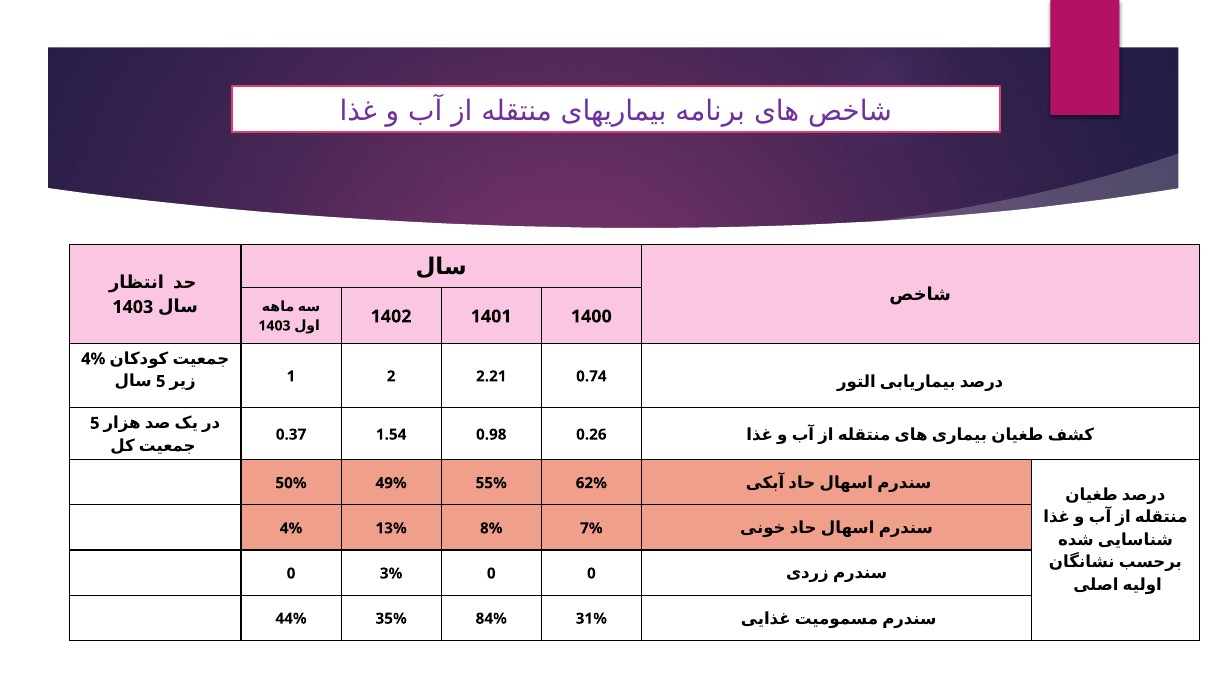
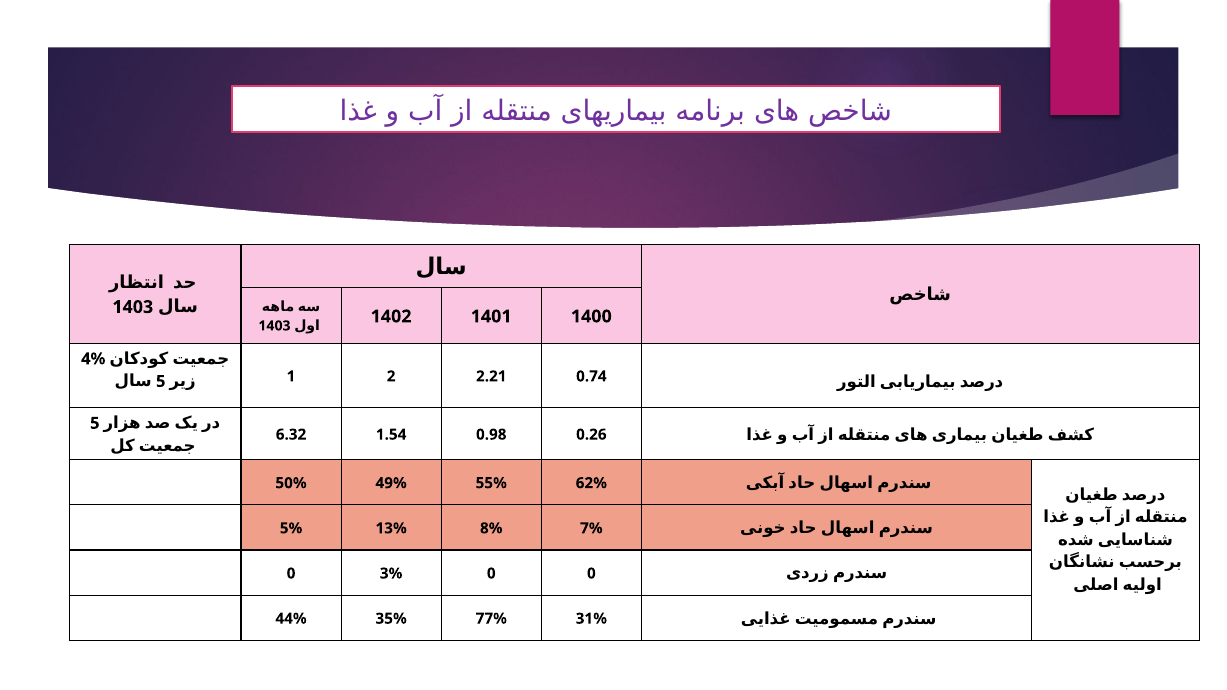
0.37: 0.37 -> 6.32
4% at (291, 528): 4% -> 5%
84%: 84% -> 77%
